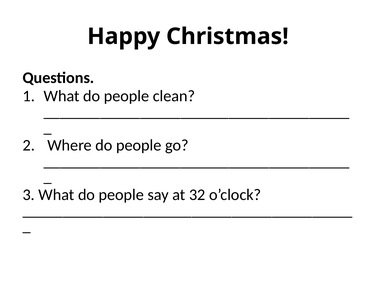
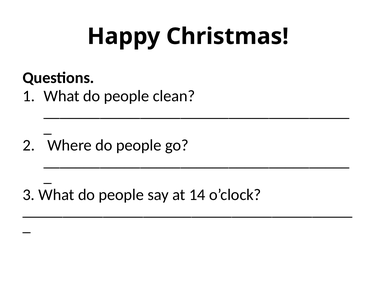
32: 32 -> 14
